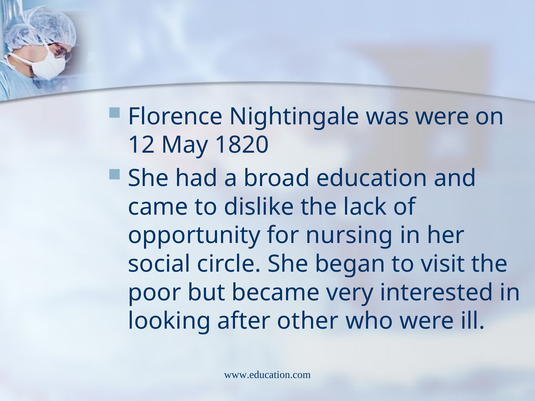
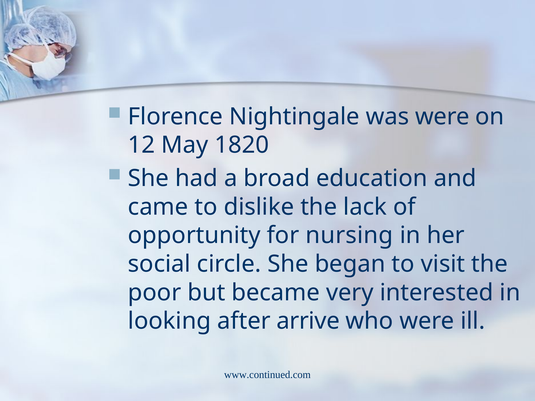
other: other -> arrive
www.education.com: www.education.com -> www.continued.com
